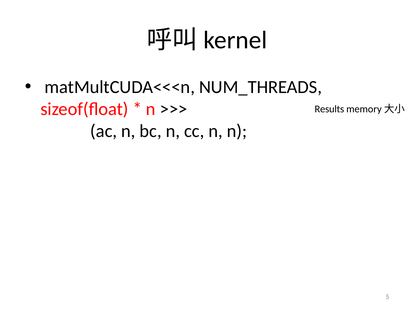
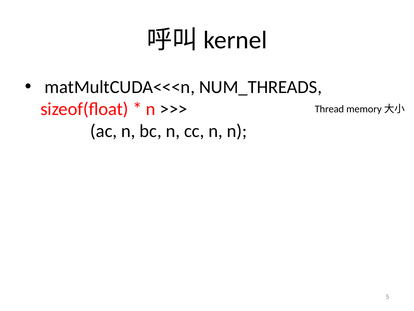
Results: Results -> Thread
